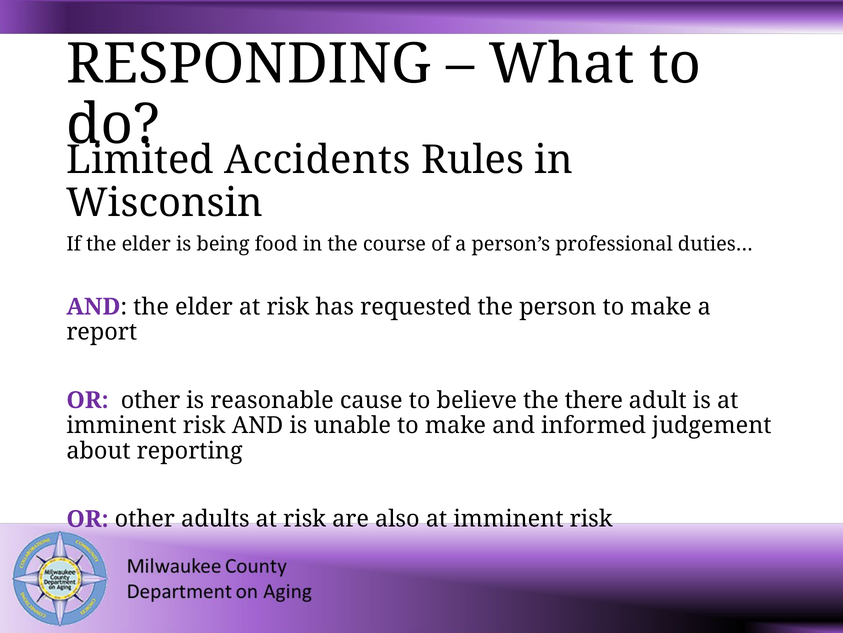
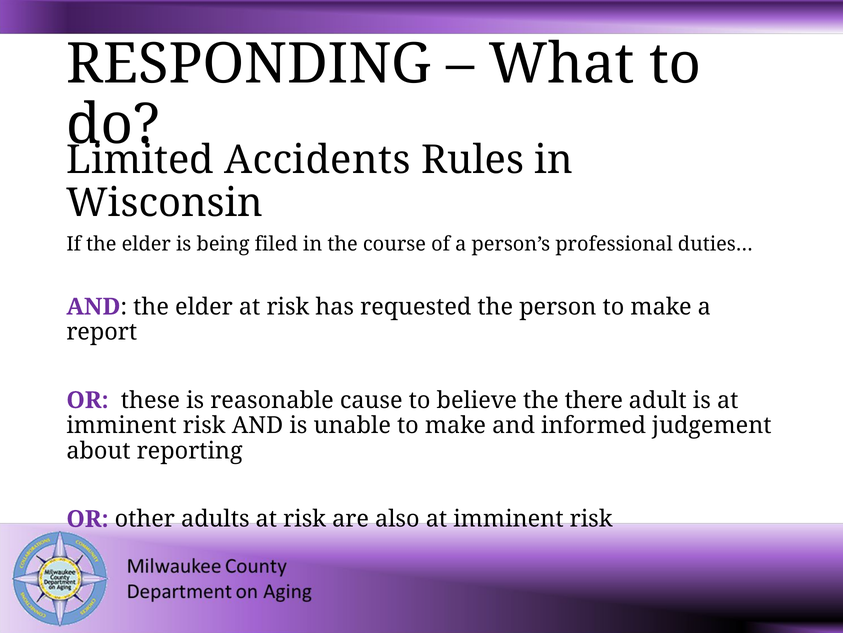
food: food -> filed
other at (150, 400): other -> these
